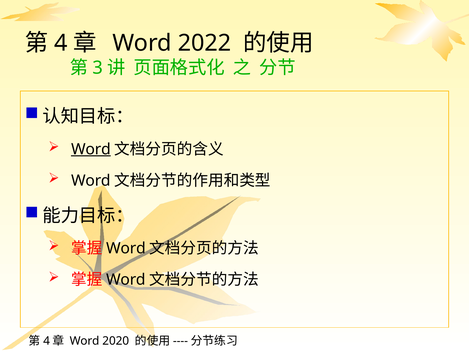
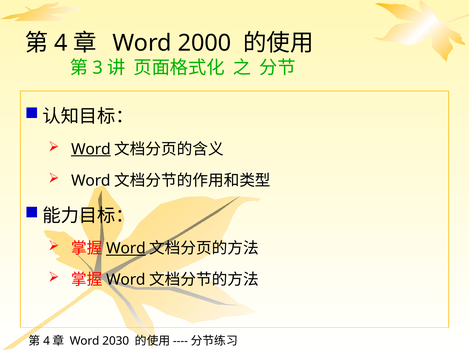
2022: 2022 -> 2000
Word at (126, 248) underline: none -> present
2020: 2020 -> 2030
